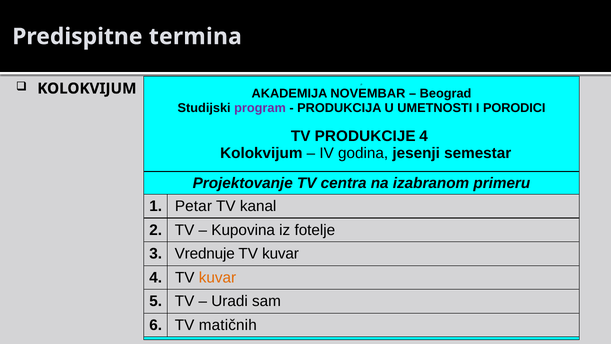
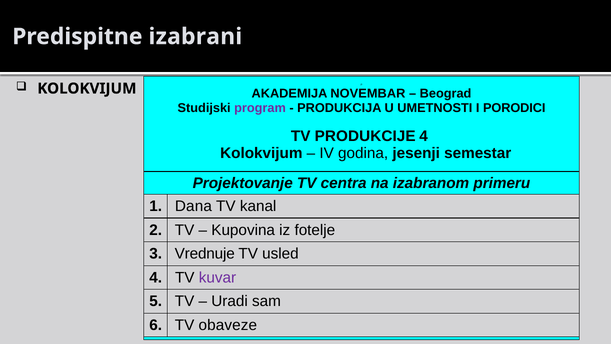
termina: termina -> izabrani
Petar: Petar -> Dana
kuvar at (281, 254): kuvar -> usled
kuvar at (217, 277) colour: orange -> purple
matičnih: matičnih -> obaveze
